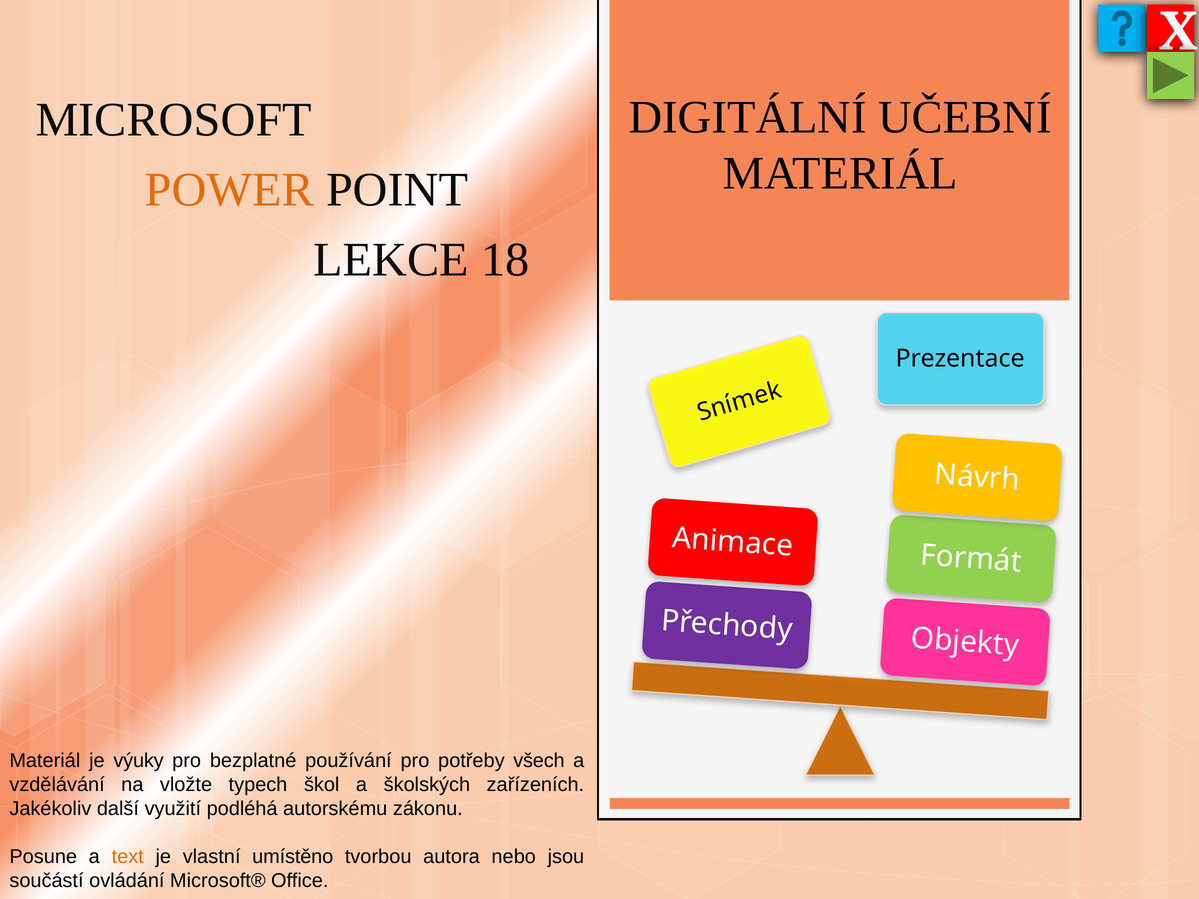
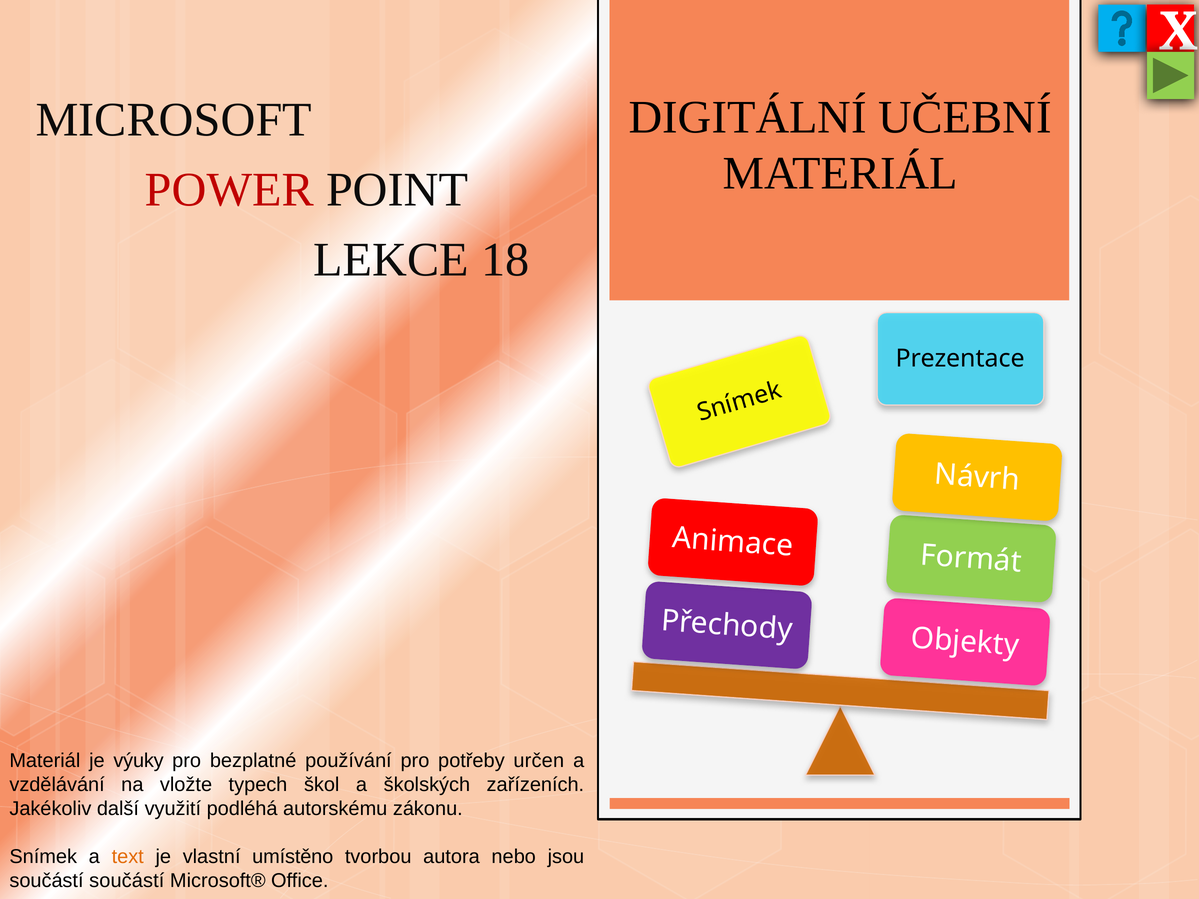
POWER colour: orange -> red
všech: všech -> určen
Posune: Posune -> Snímek
součástí ovládání: ovládání -> součástí
